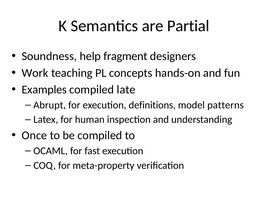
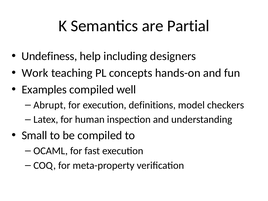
Soundness: Soundness -> Undefiness
fragment: fragment -> including
late: late -> well
patterns: patterns -> checkers
Once: Once -> Small
